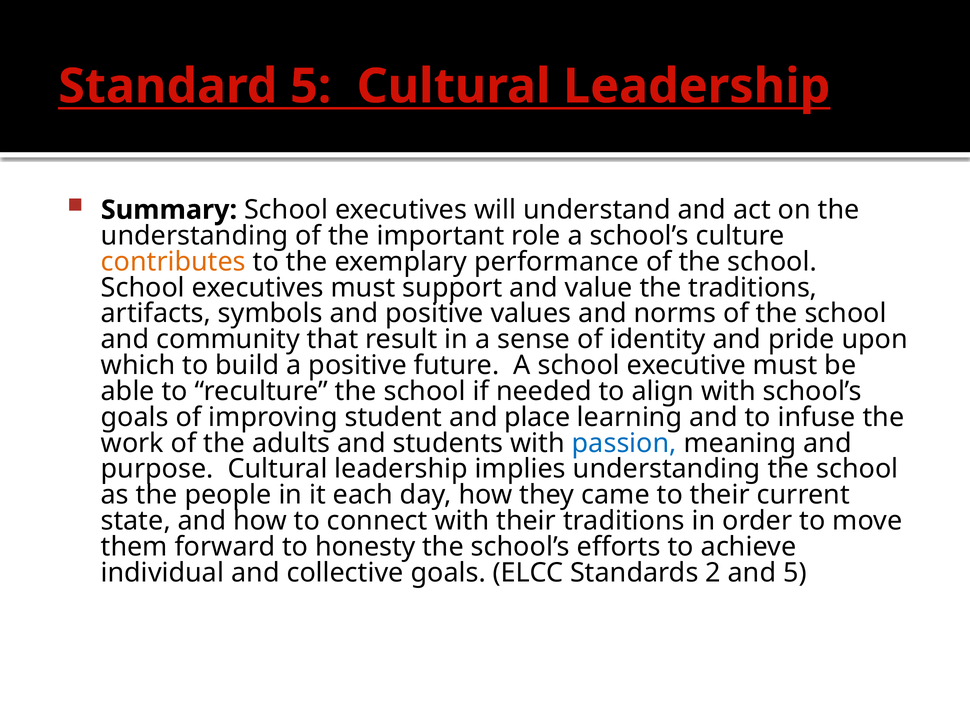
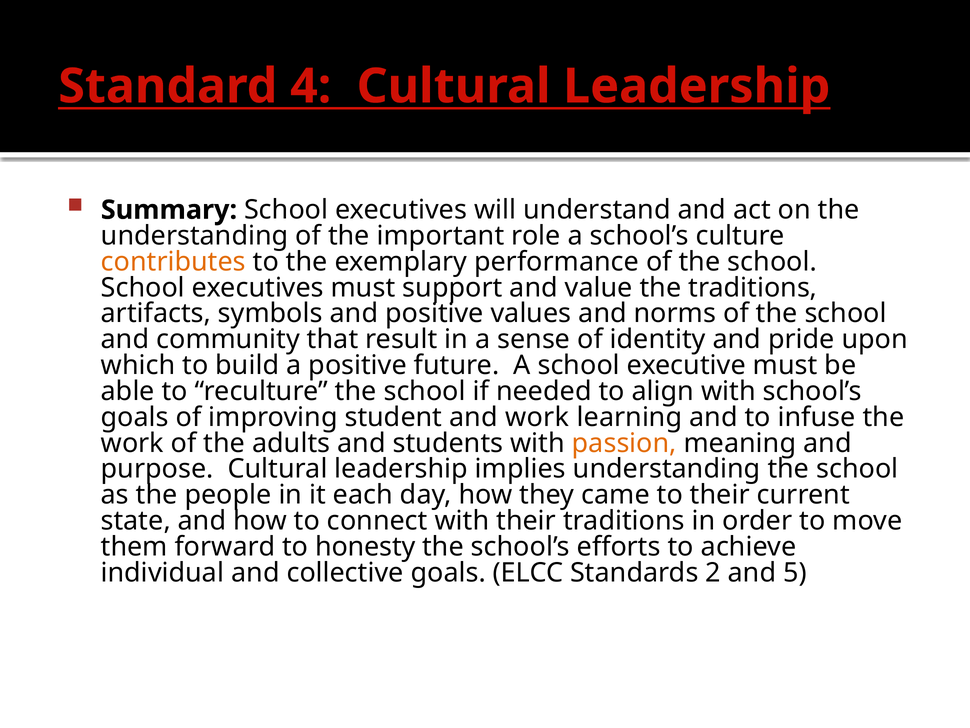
Standard 5: 5 -> 4
and place: place -> work
passion colour: blue -> orange
